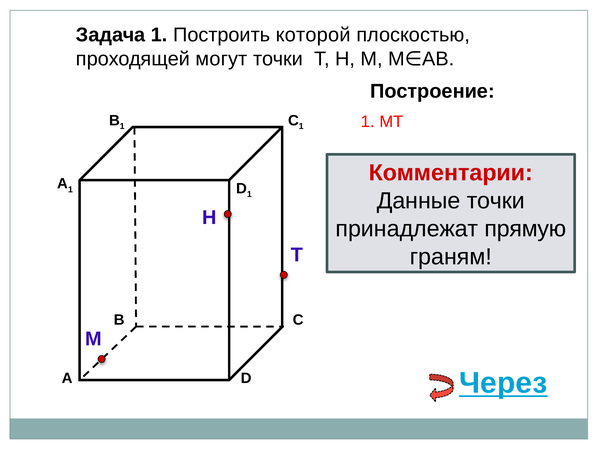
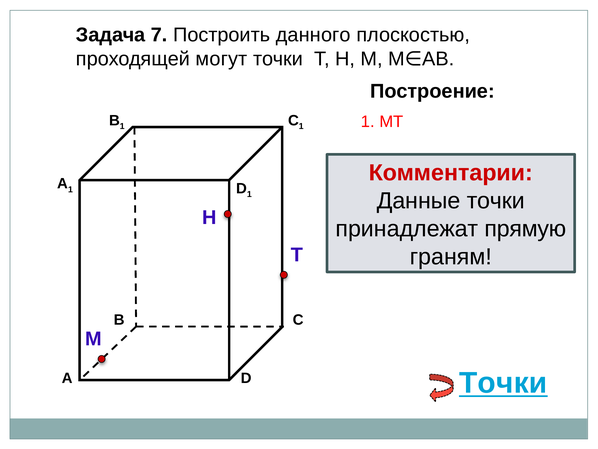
Задача 1: 1 -> 7
которой: которой -> данного
Через at (503, 383): Через -> Точки
